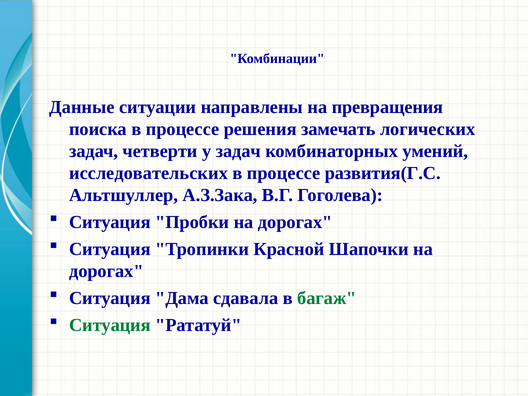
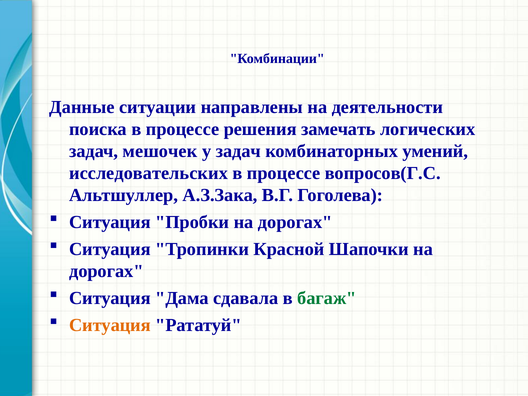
превращения: превращения -> деятельности
четверти: четверти -> мешочек
развития(Г.С: развития(Г.С -> вопросов(Г.С
Ситуация at (110, 325) colour: green -> orange
